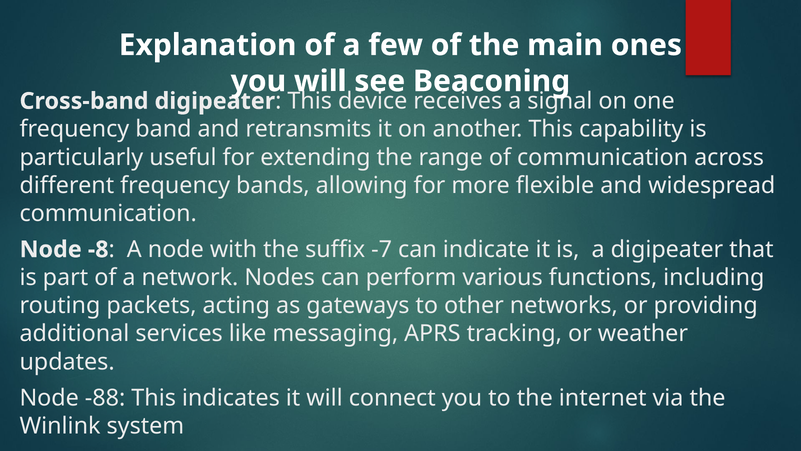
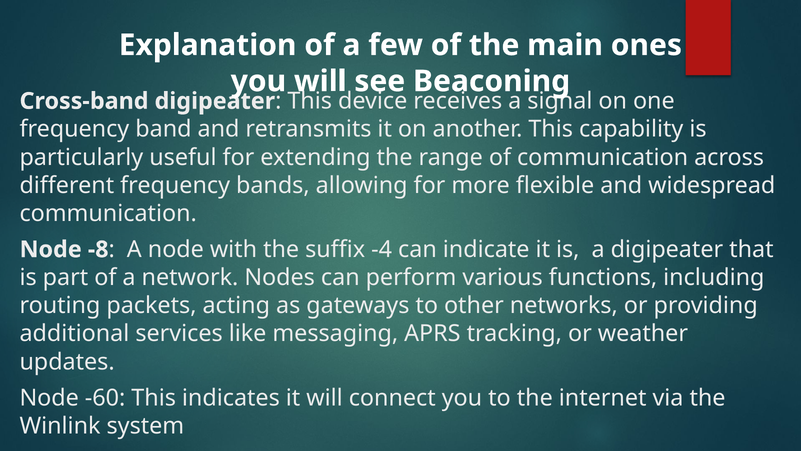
-7: -7 -> -4
-88: -88 -> -60
